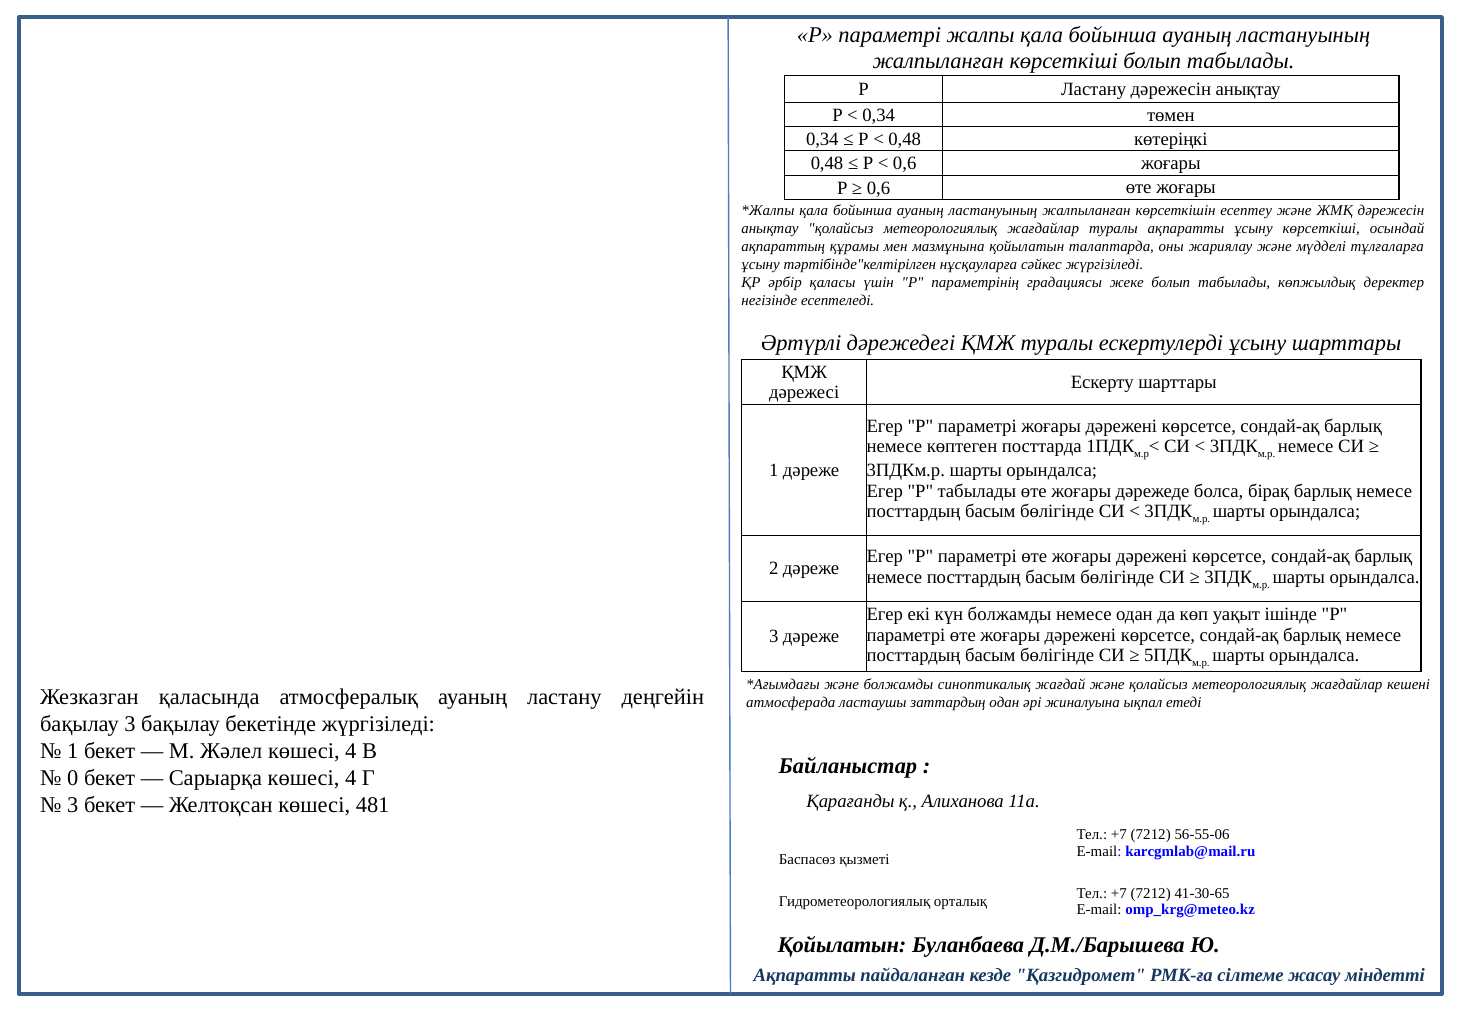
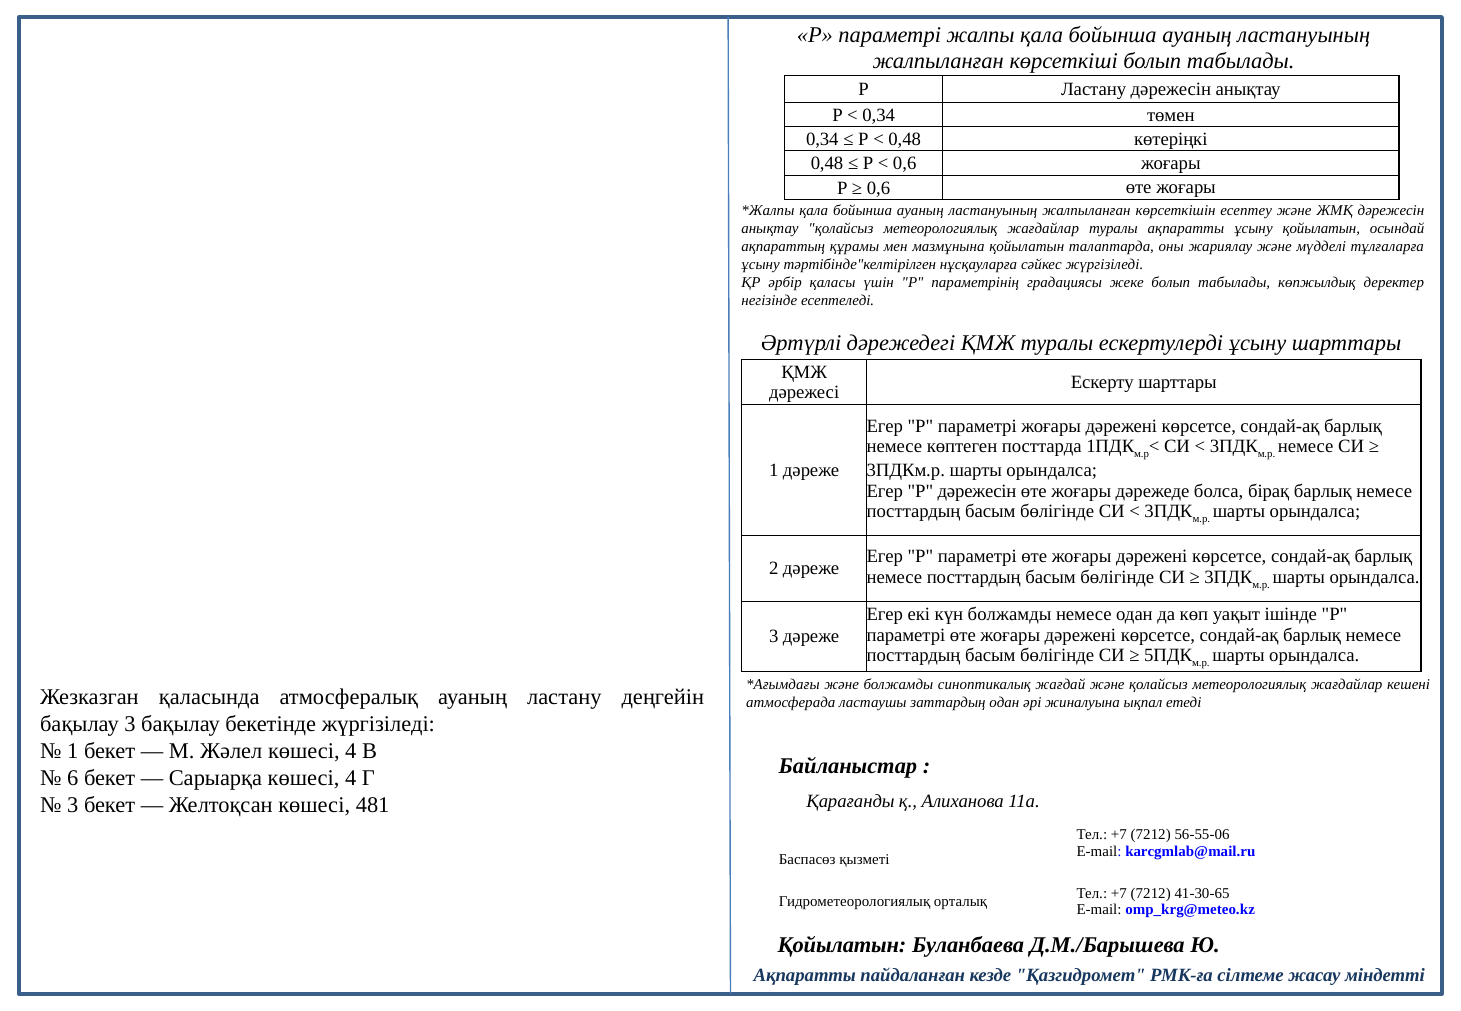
ұсыну көрсеткіші: көрсеткіші -> қойылатын
P табылады: табылады -> дәрежесін
0: 0 -> 6
